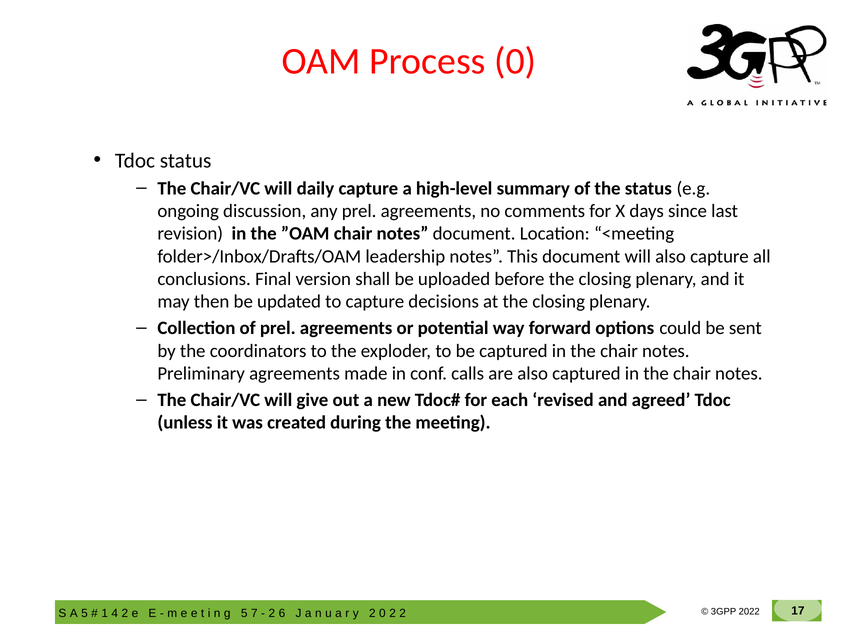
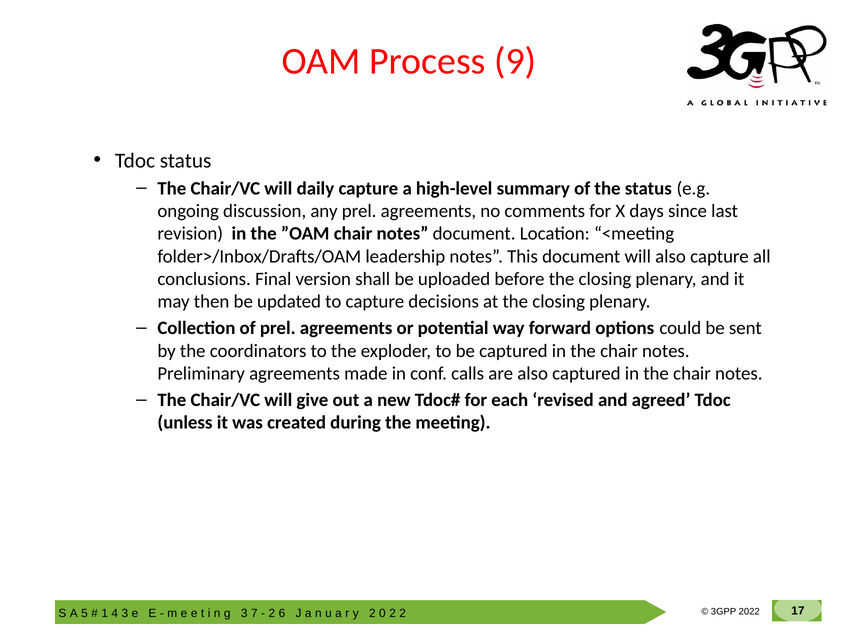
Process 0: 0 -> 9
2 at (125, 614): 2 -> 3
5 at (244, 614): 5 -> 3
